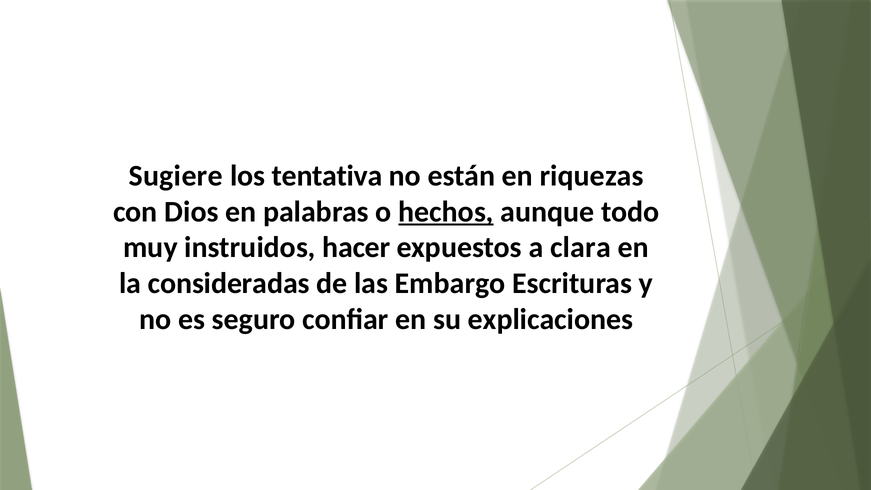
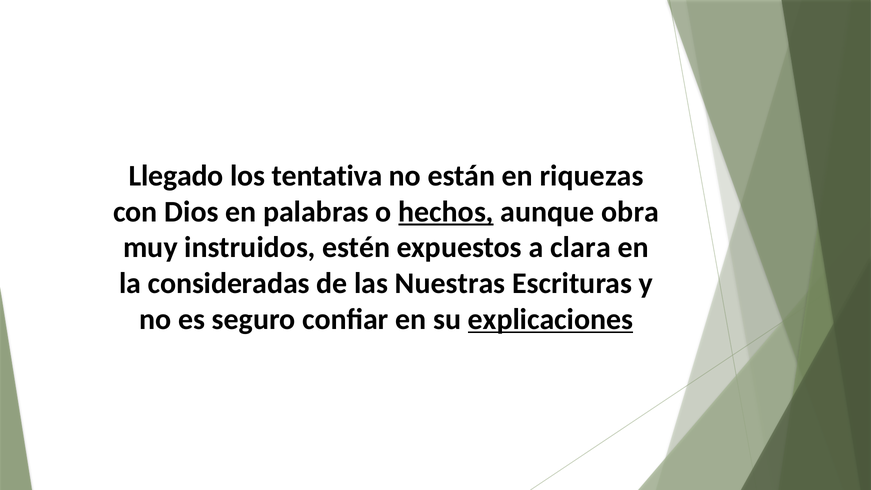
Sugiere: Sugiere -> Llegado
todo: todo -> obra
hacer: hacer -> estén
Embargo: Embargo -> Nuestras
explicaciones underline: none -> present
